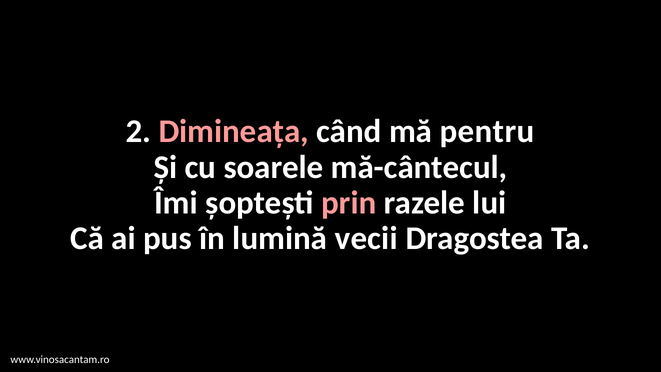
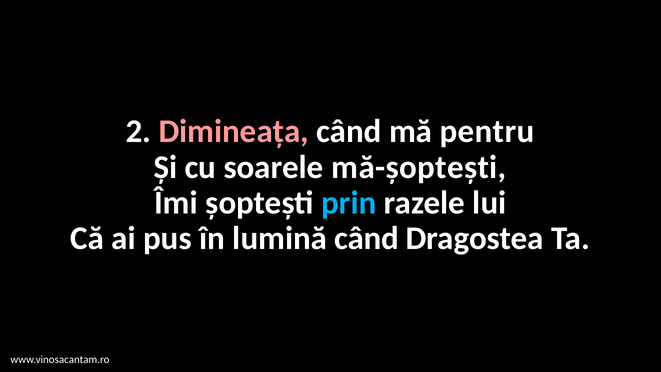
mă-cântecul: mă-cântecul -> mă-șoptești
prin colour: pink -> light blue
lumină vecii: vecii -> când
